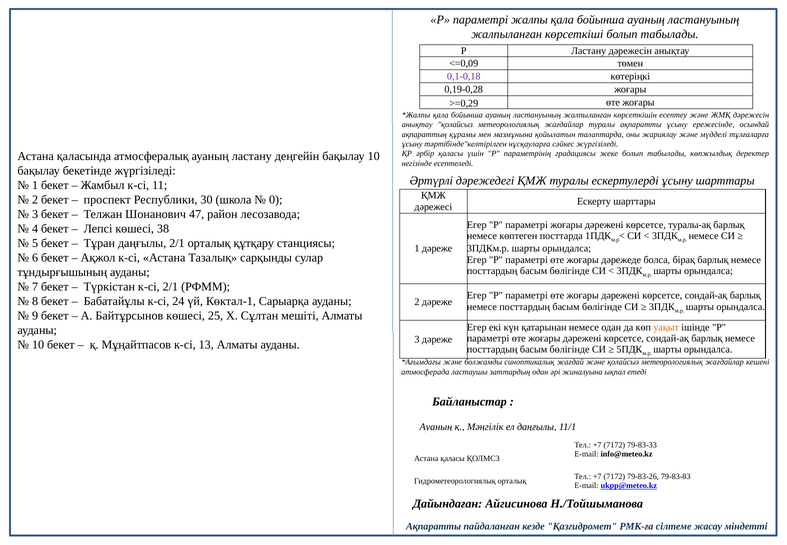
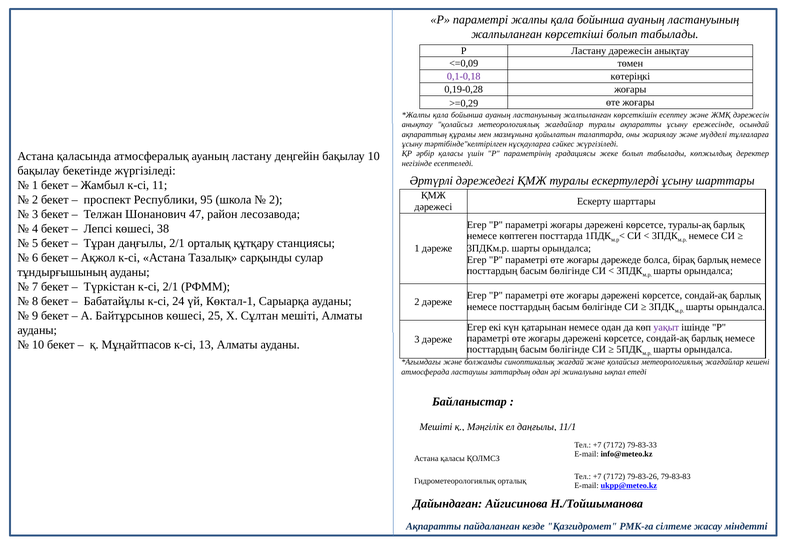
30: 30 -> 95
0 at (276, 200): 0 -> 2
уақыт colour: orange -> purple
Ауаның at (436, 427): Ауаның -> Мешіті
